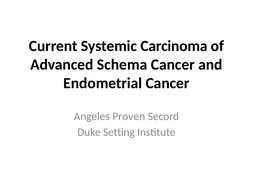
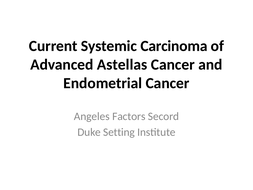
Schema: Schema -> Astellas
Proven: Proven -> Factors
